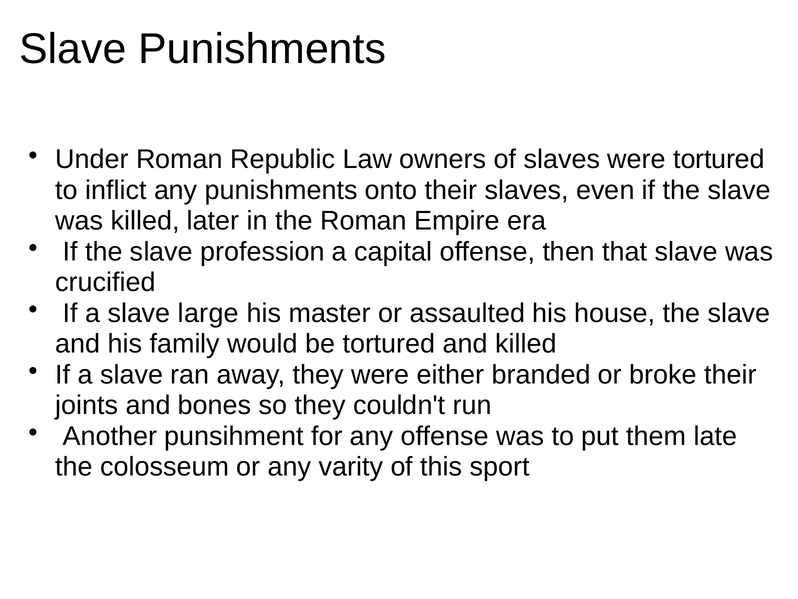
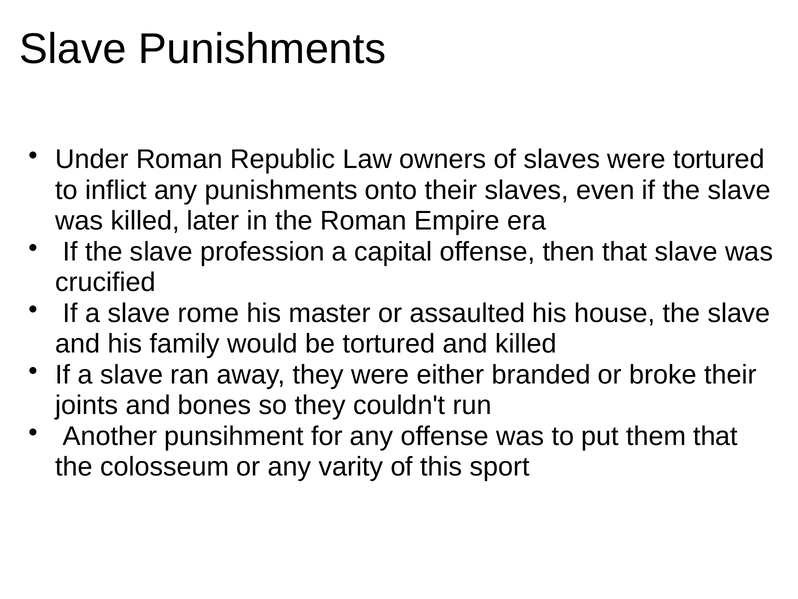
large: large -> rome
them late: late -> that
